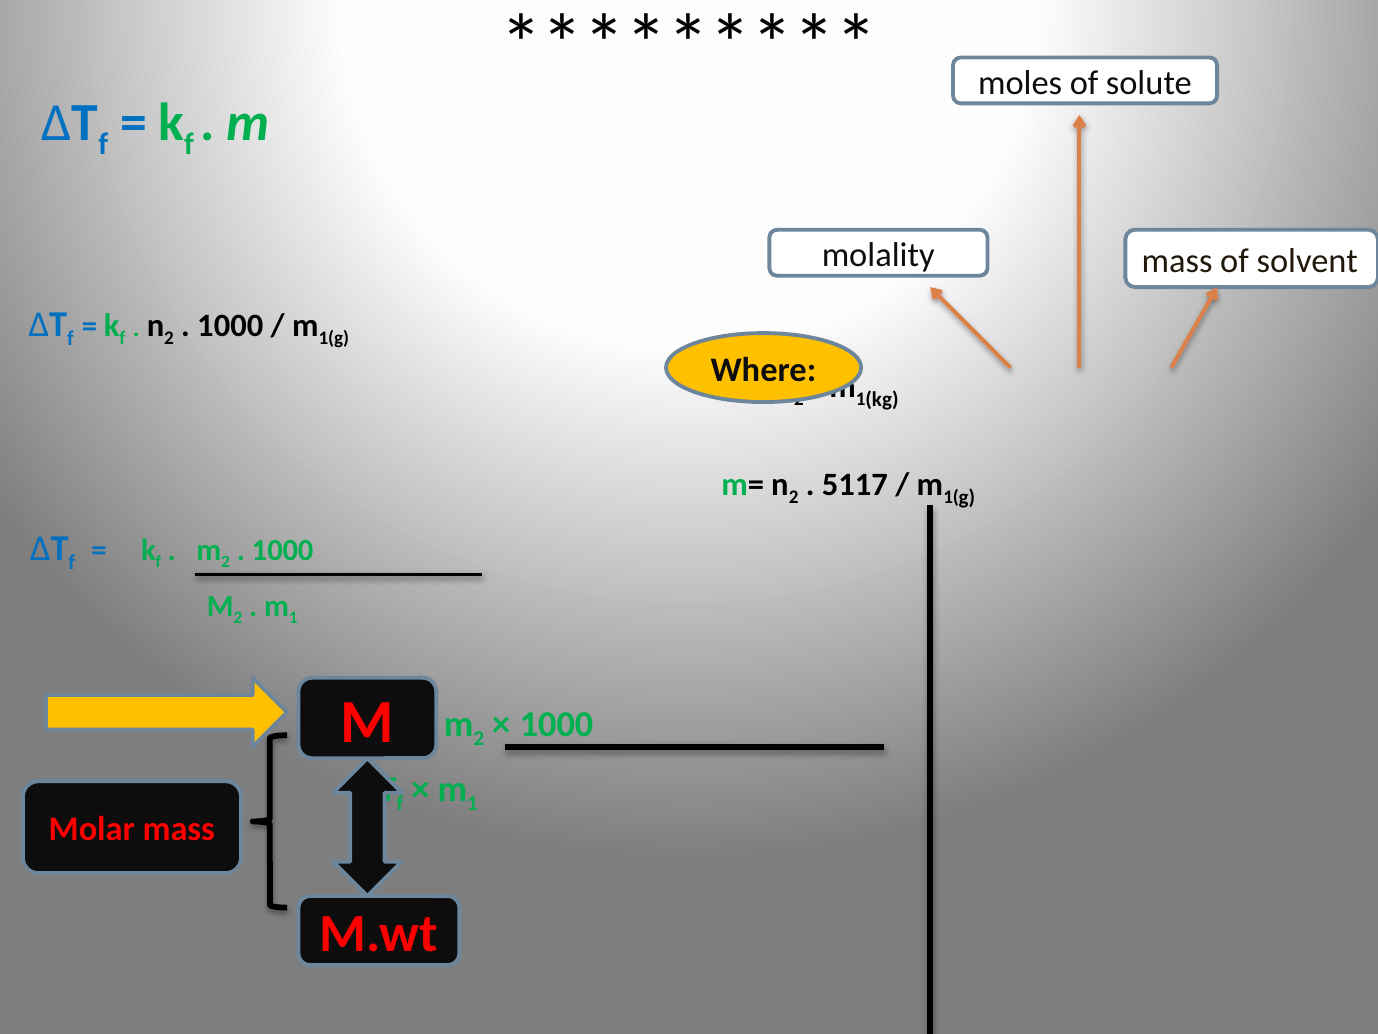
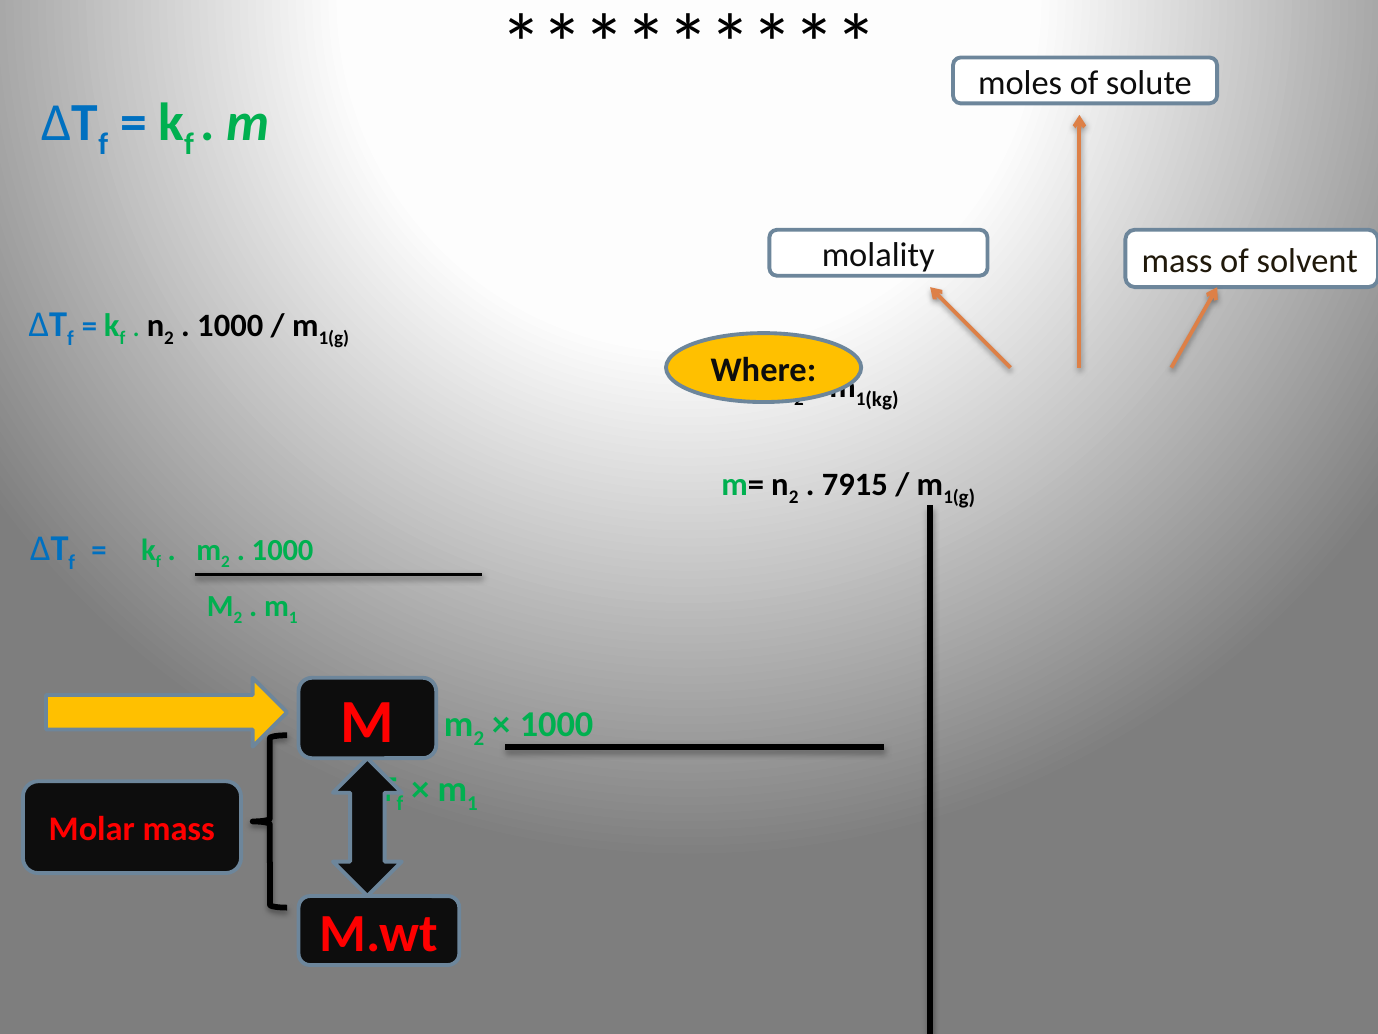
5117: 5117 -> 7915
